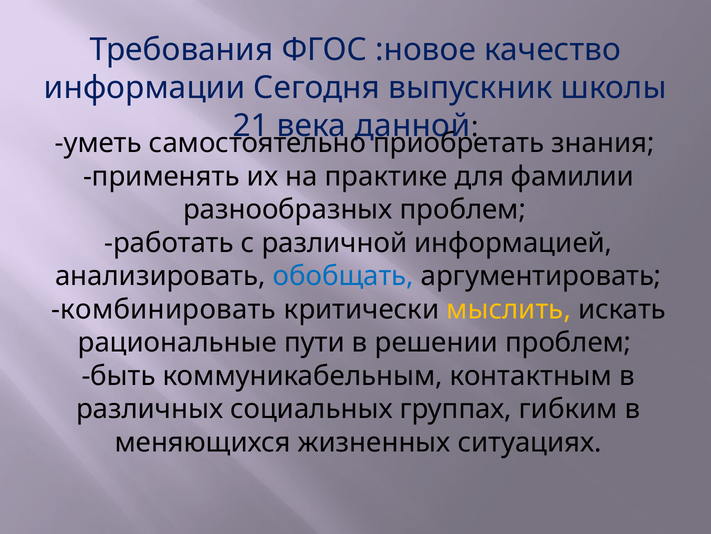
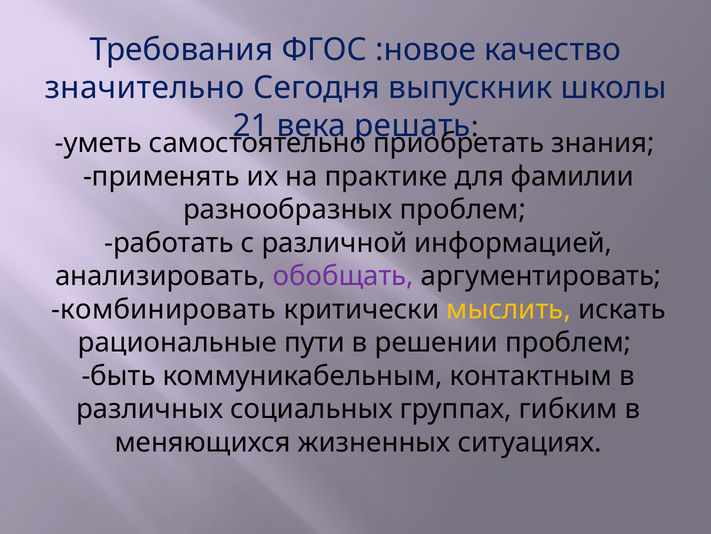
информации: информации -> значительно
данной: данной -> решать
обобщать colour: blue -> purple
